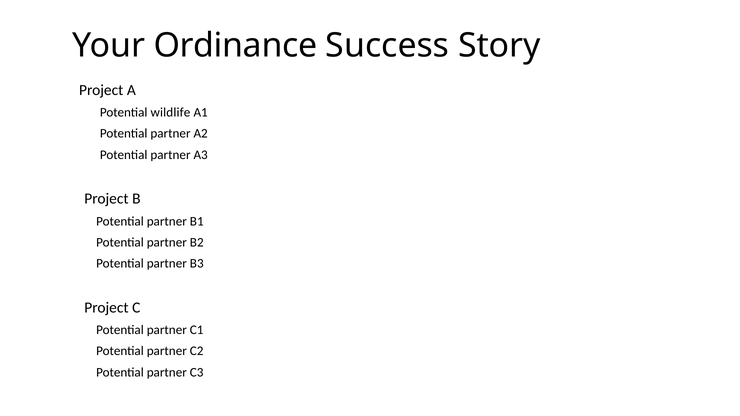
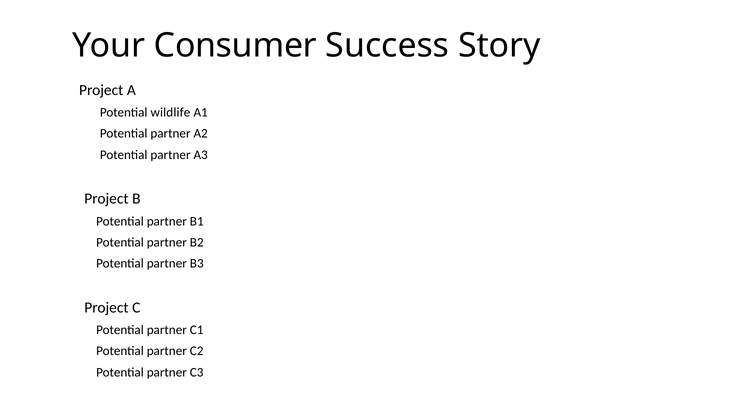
Ordinance: Ordinance -> Consumer
